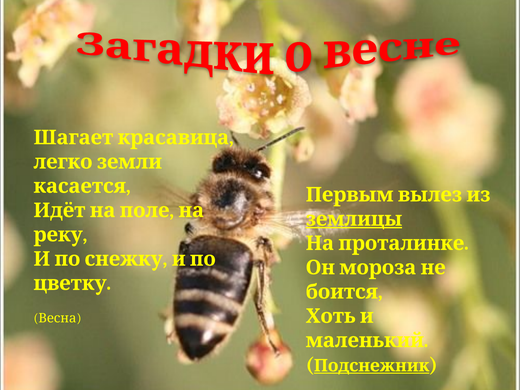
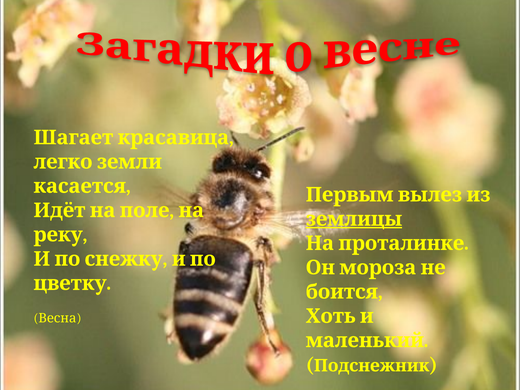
Подснежник underline: present -> none
